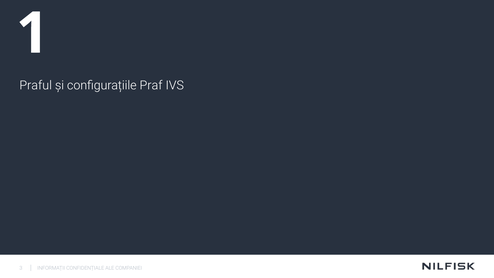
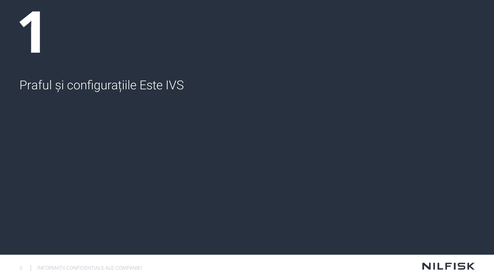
Praf: Praf -> Este
